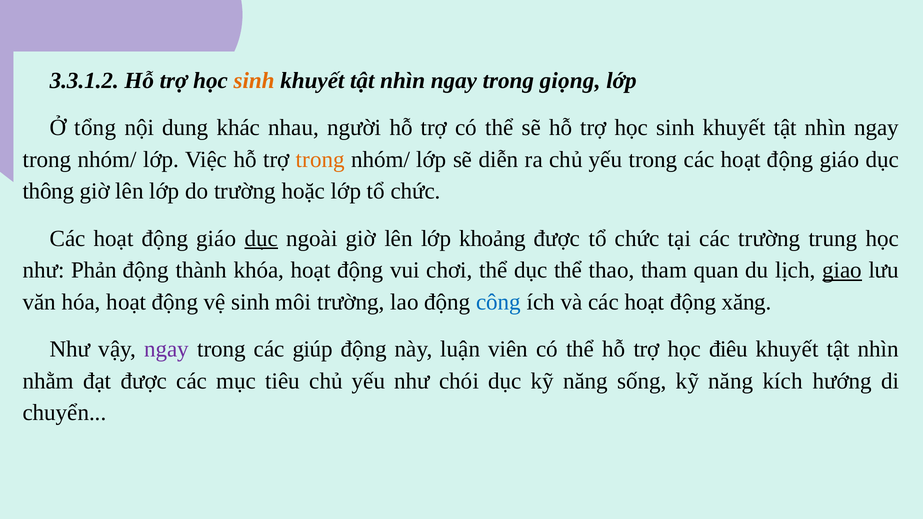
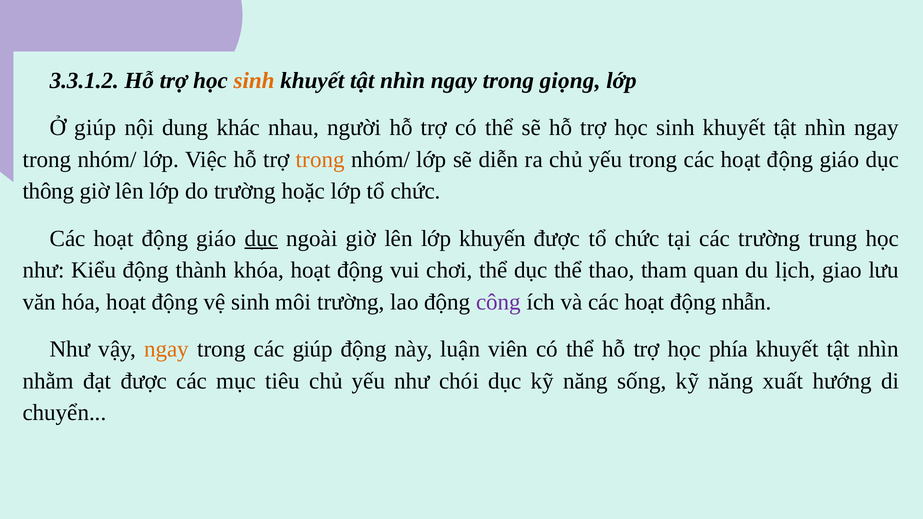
Ở tổng: tổng -> giúp
khoảng: khoảng -> khuyến
Phản: Phản -> Kiểu
giao underline: present -> none
công colour: blue -> purple
xăng: xăng -> nhẫn
ngay at (167, 349) colour: purple -> orange
điêu: điêu -> phía
kích: kích -> xuất
